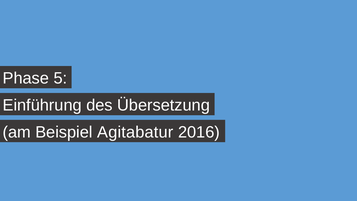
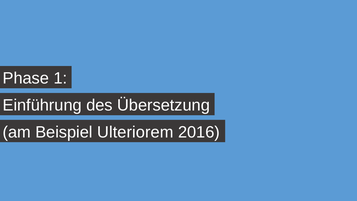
5: 5 -> 1
Agitabatur: Agitabatur -> Ulteriorem
